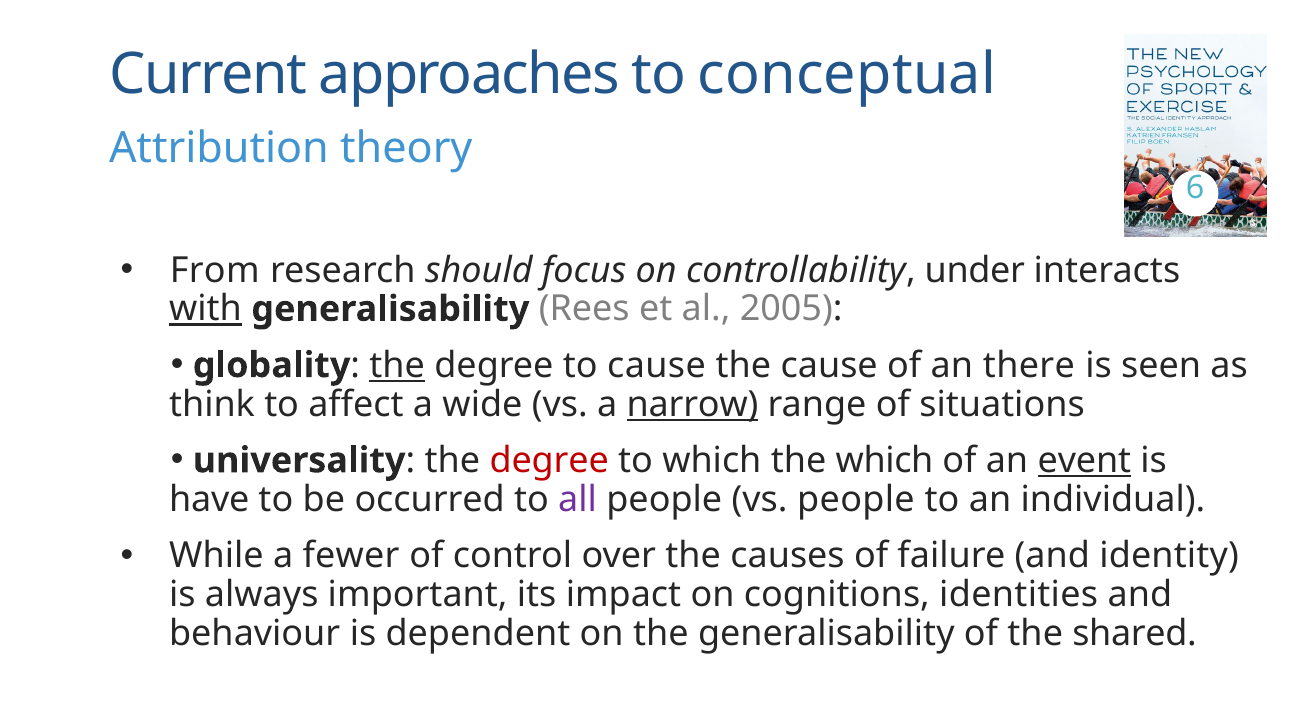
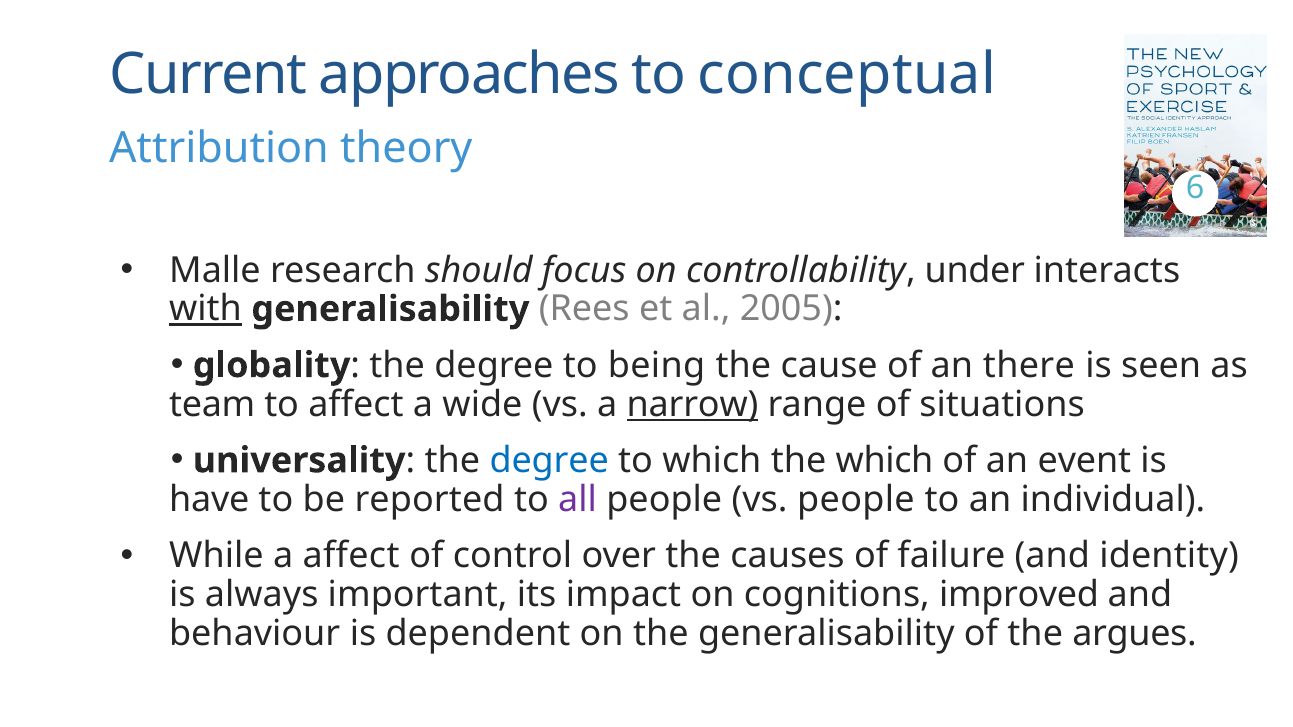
From: From -> Malle
the at (397, 366) underline: present -> none
to cause: cause -> being
think: think -> team
degree at (549, 461) colour: red -> blue
event underline: present -> none
occurred: occurred -> reported
a fewer: fewer -> affect
identities: identities -> improved
shared: shared -> argues
